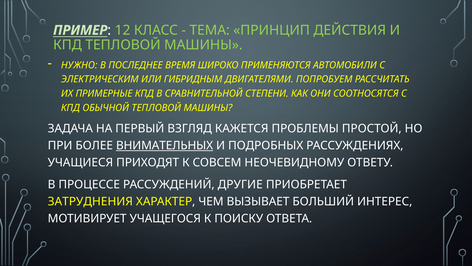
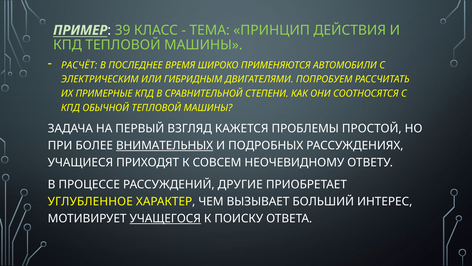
12: 12 -> 39
НУЖНО: НУЖНО -> РАСЧЁТ
ЗАТРУДНЕНИЯ: ЗАТРУДНЕНИЯ -> УГЛУБЛЕННОЕ
УЧАЩЕГОСЯ underline: none -> present
